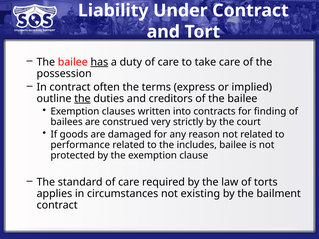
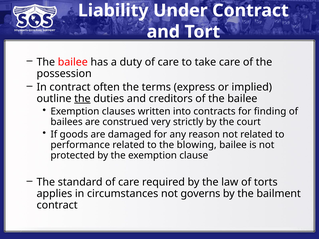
has underline: present -> none
includes: includes -> blowing
existing: existing -> governs
